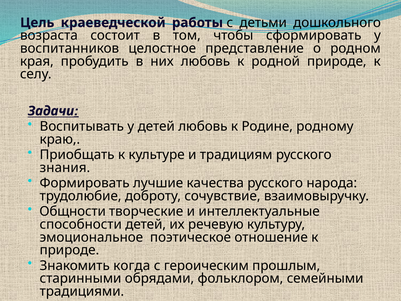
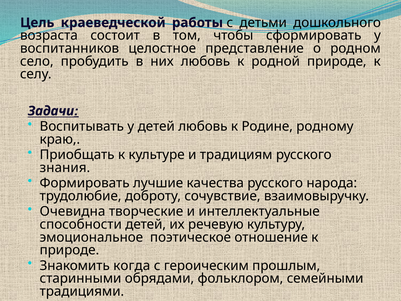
края: края -> село
Общности: Общности -> Очевидна
